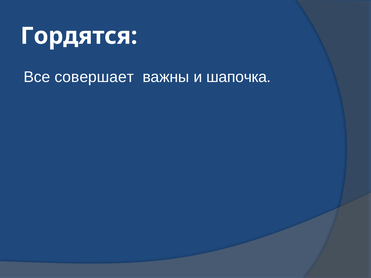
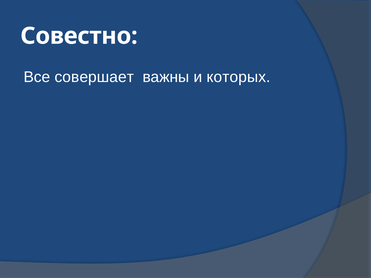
Гордятся: Гордятся -> Совестно
шапочка: шапочка -> которых
